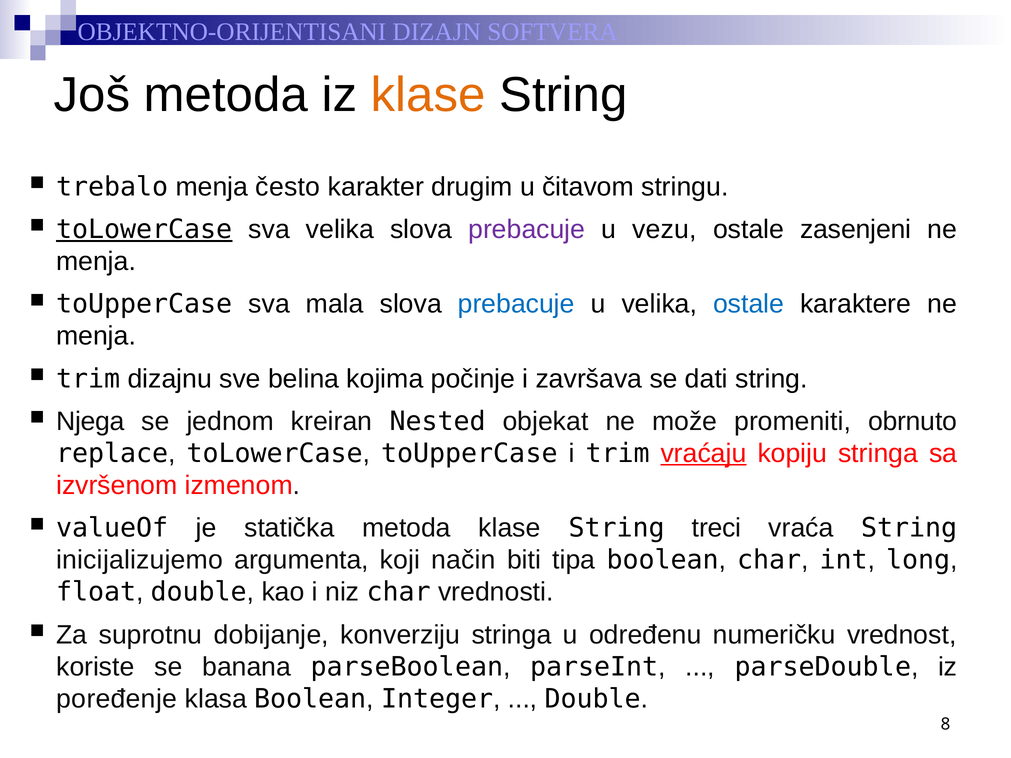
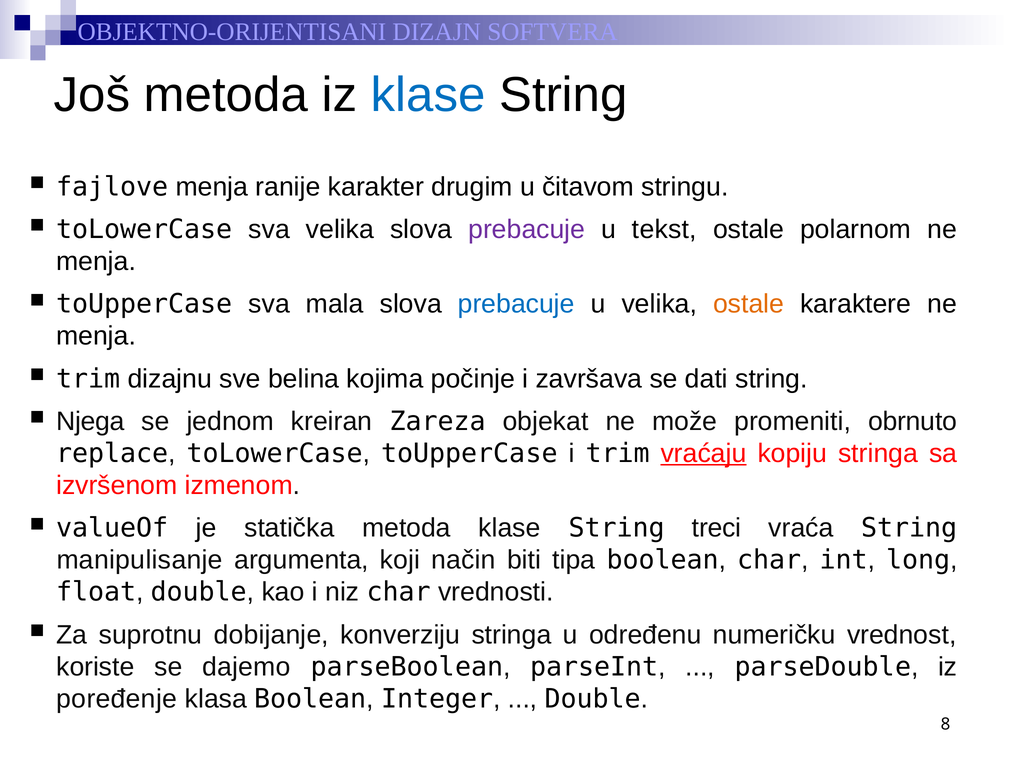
klase at (428, 95) colour: orange -> blue
trebalo: trebalo -> fajlove
često: često -> ranije
toLowerCase at (144, 230) underline: present -> none
vezu: vezu -> tekst
zasenjeni: zasenjeni -> polarnom
ostale at (749, 304) colour: blue -> orange
Nested: Nested -> Zareza
inicijalizujemo: inicijalizujemo -> manipulisanje
banana: banana -> dajemo
